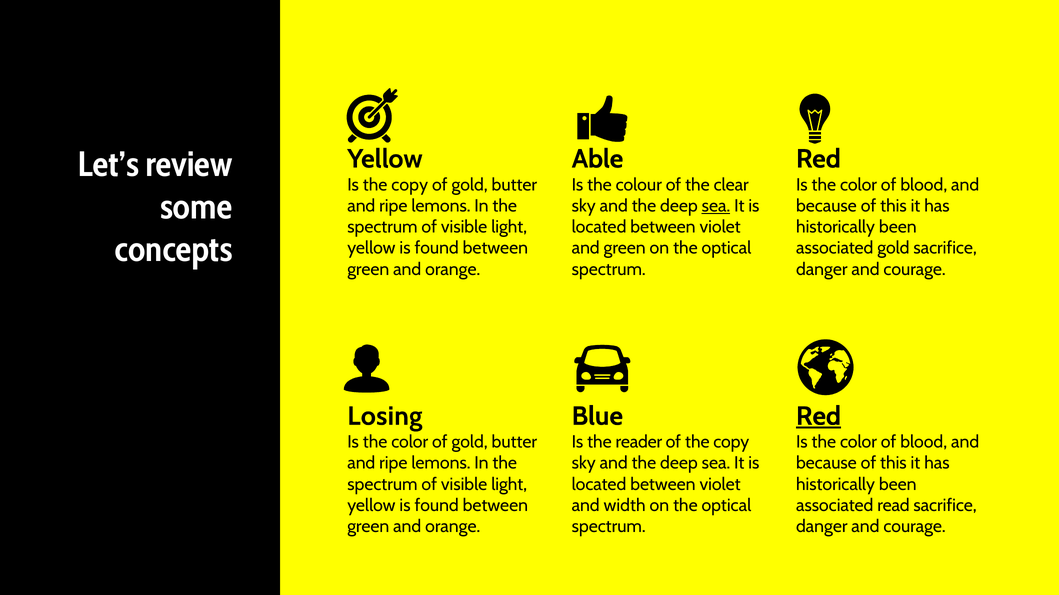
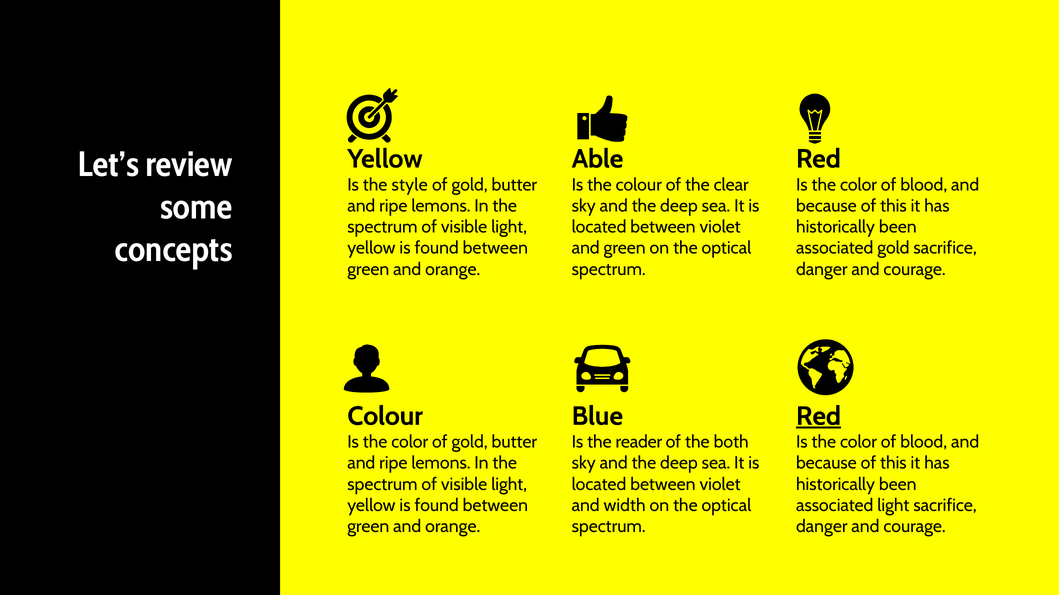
Is the copy: copy -> style
sea at (716, 206) underline: present -> none
Losing at (385, 417): Losing -> Colour
of the copy: copy -> both
associated read: read -> light
